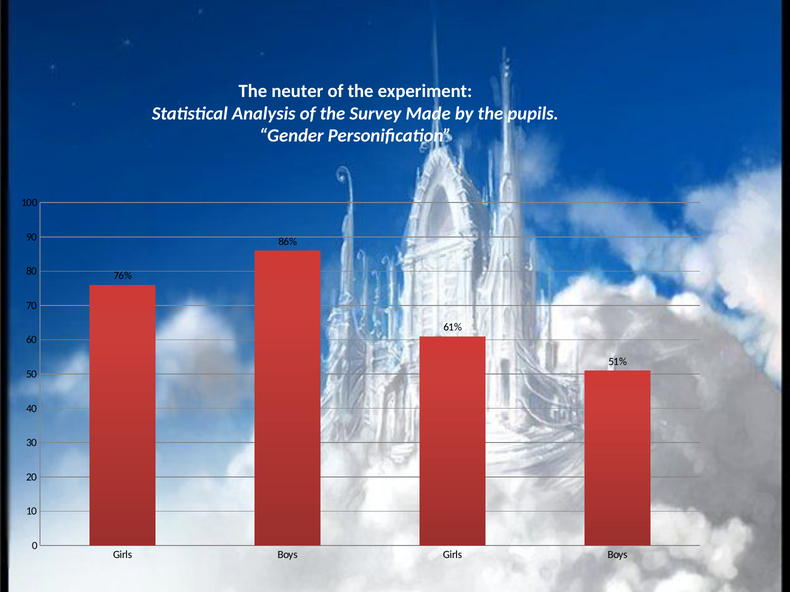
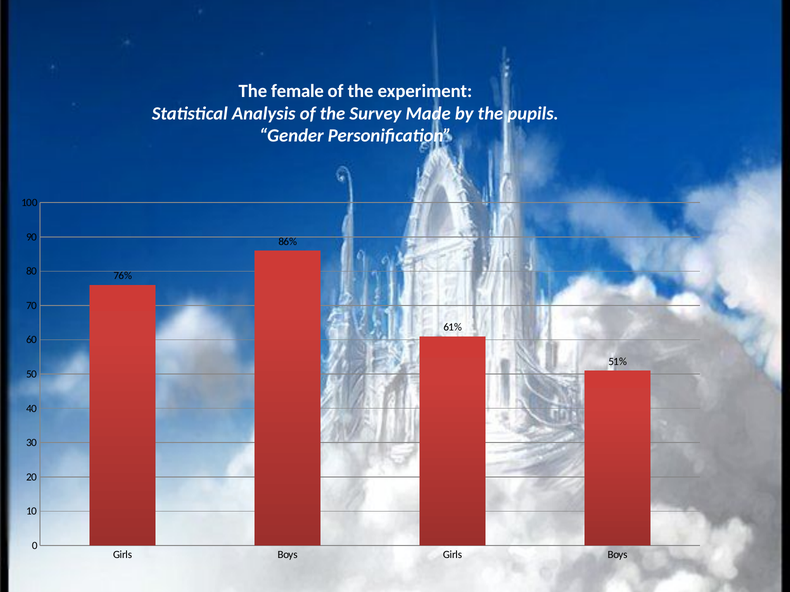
neuter: neuter -> female
